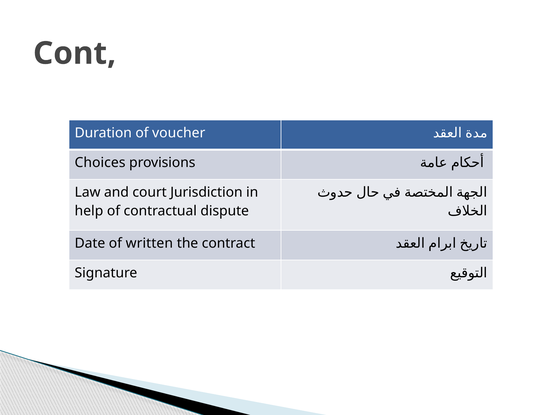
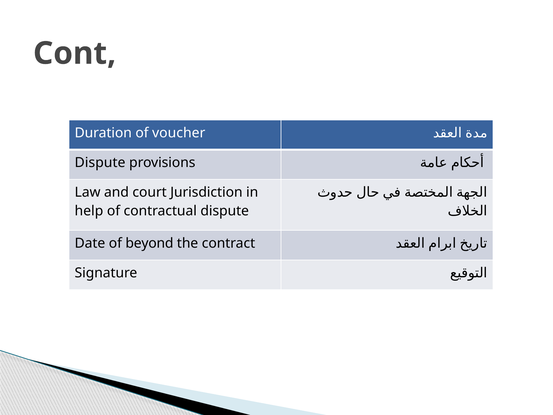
Choices at (100, 162): Choices -> Dispute
written: written -> beyond
